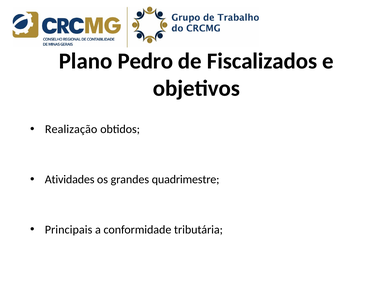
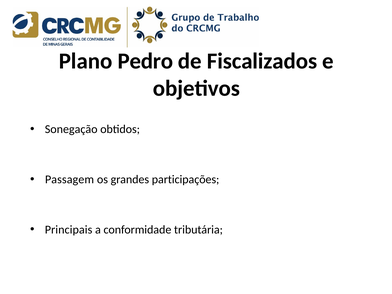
Realização: Realização -> Sonegação
Atividades: Atividades -> Passagem
quadrimestre: quadrimestre -> participações
